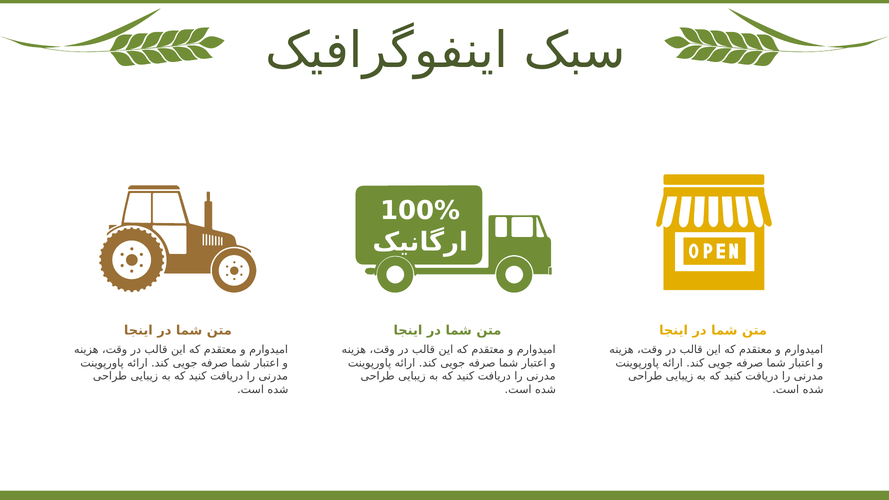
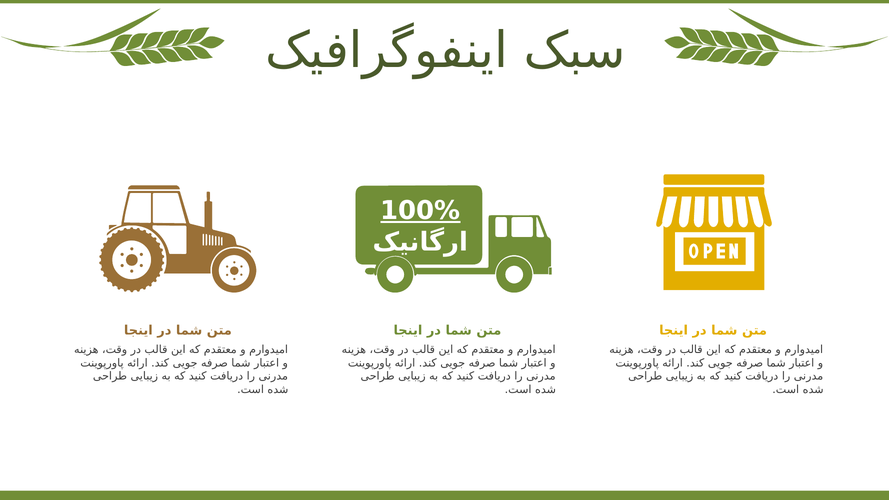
100% underline: none -> present
